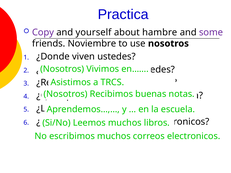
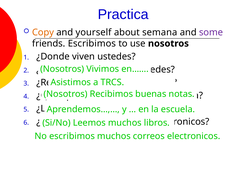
Copy colour: purple -> orange
hambre: hambre -> semana
friends Noviembre: Noviembre -> Escribimos
